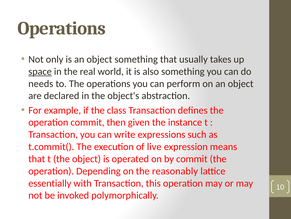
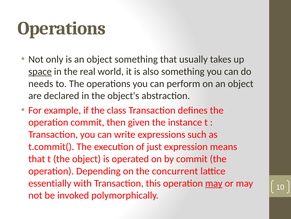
live: live -> just
reasonably: reasonably -> concurrent
may at (214, 183) underline: none -> present
